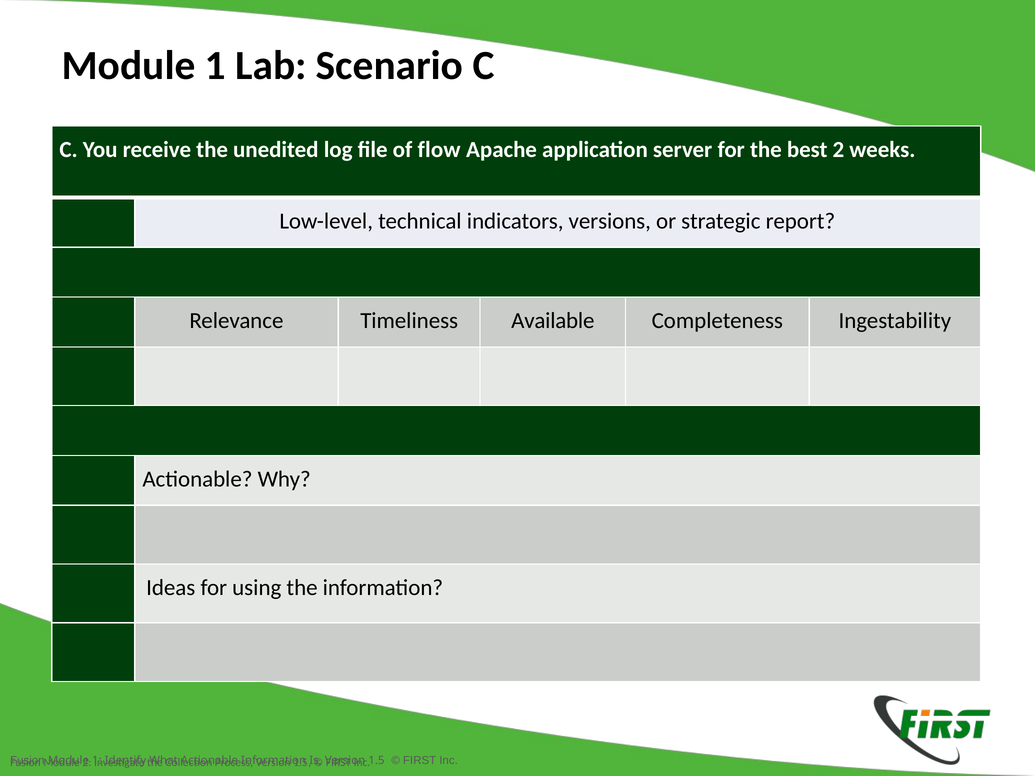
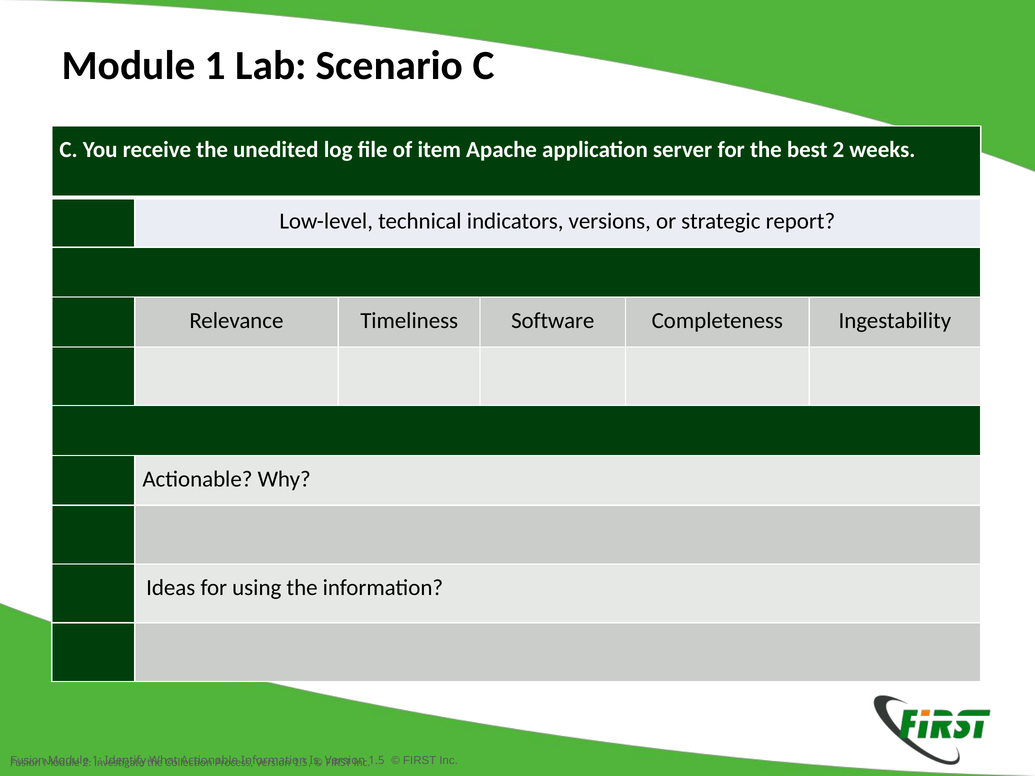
flow: flow -> item
Available: Available -> Software
